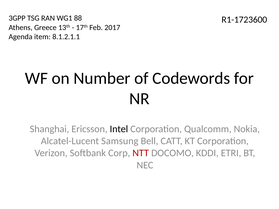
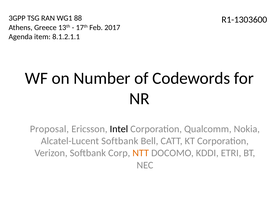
R1-1723600: R1-1723600 -> R1-1303600
Shanghai: Shanghai -> Proposal
Alcatel-Lucent Samsung: Samsung -> Softbank
NTT colour: red -> orange
